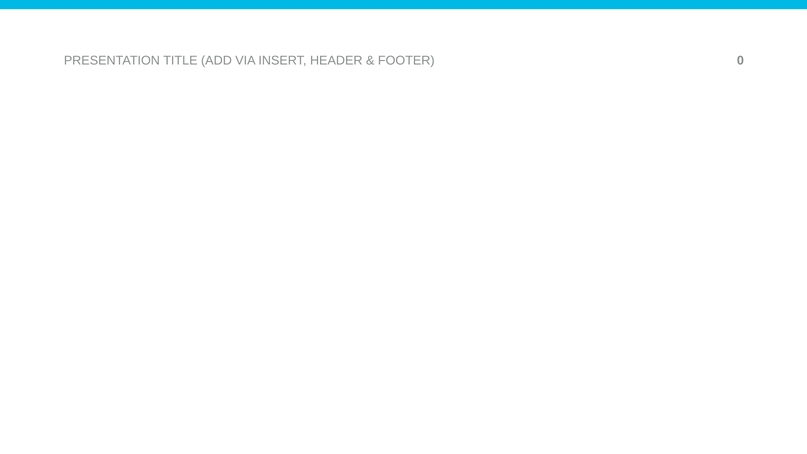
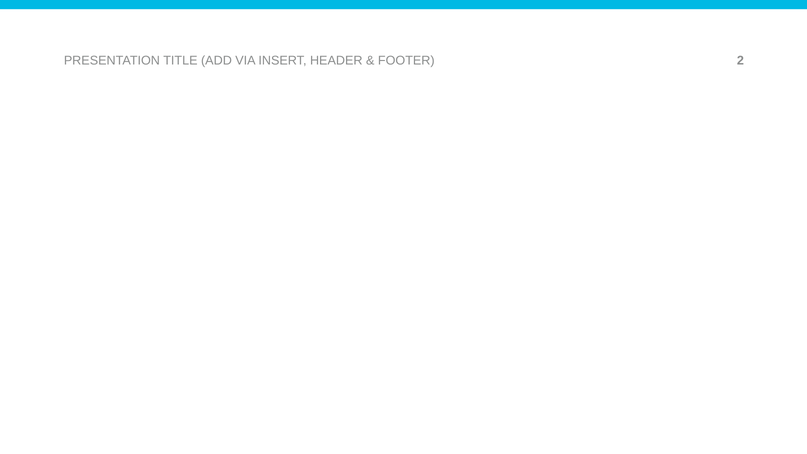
0: 0 -> 2
